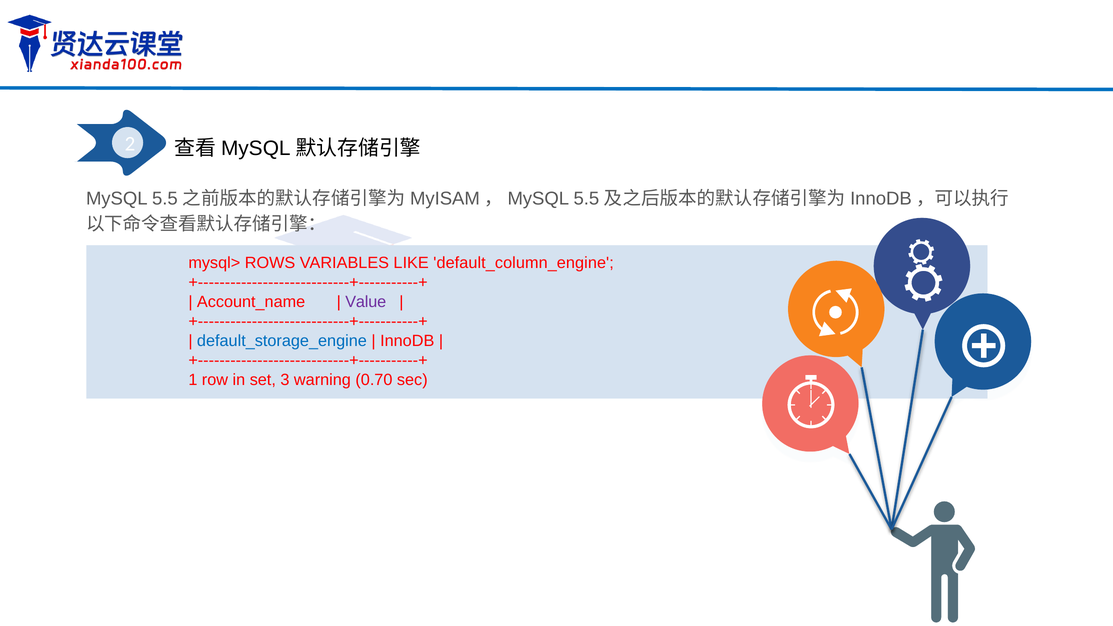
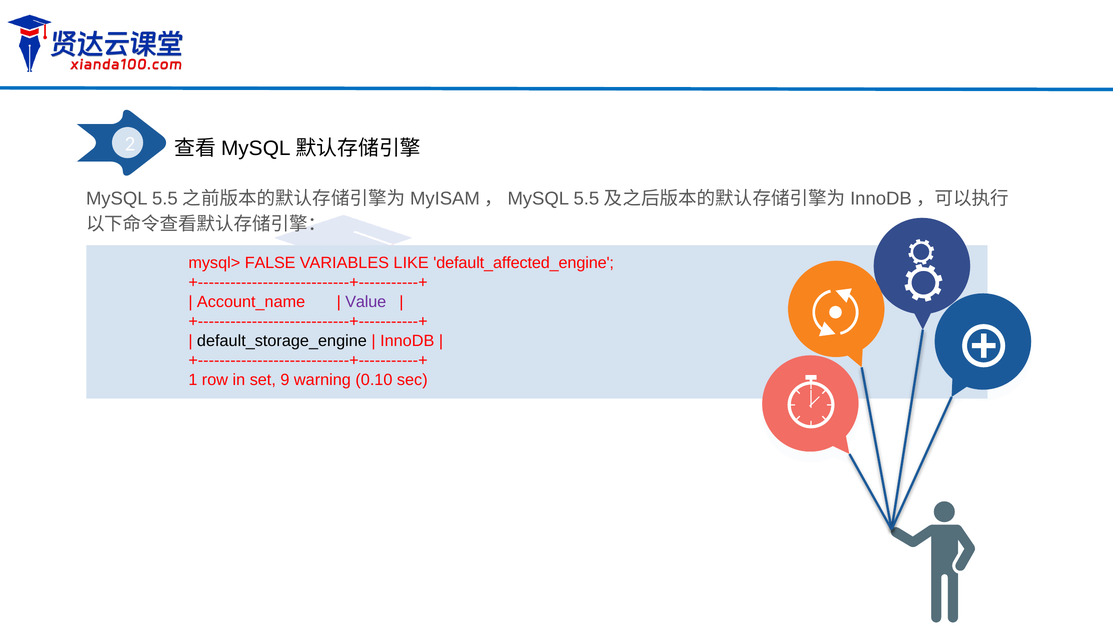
ROWS: ROWS -> FALSE
default_column_engine: default_column_engine -> default_affected_engine
default_storage_engine colour: blue -> black
3: 3 -> 9
0.70: 0.70 -> 0.10
